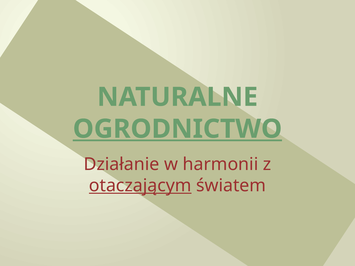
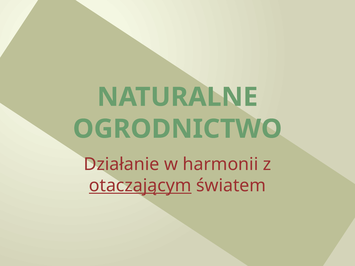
OGRODNICTWO underline: present -> none
